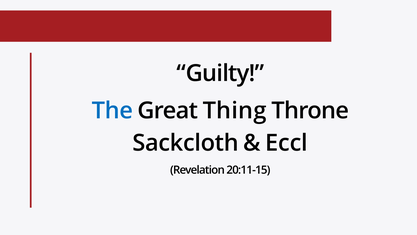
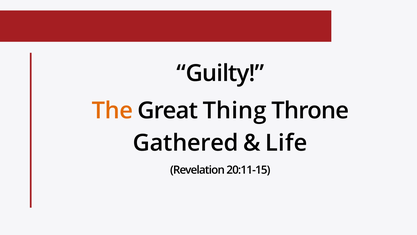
The colour: blue -> orange
Sackcloth: Sackcloth -> Gathered
Eccl: Eccl -> Life
